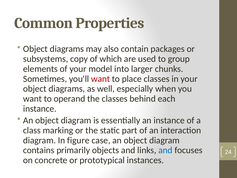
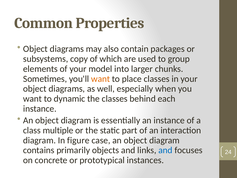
want at (101, 79) colour: red -> orange
operand: operand -> dynamic
marking: marking -> multiple
